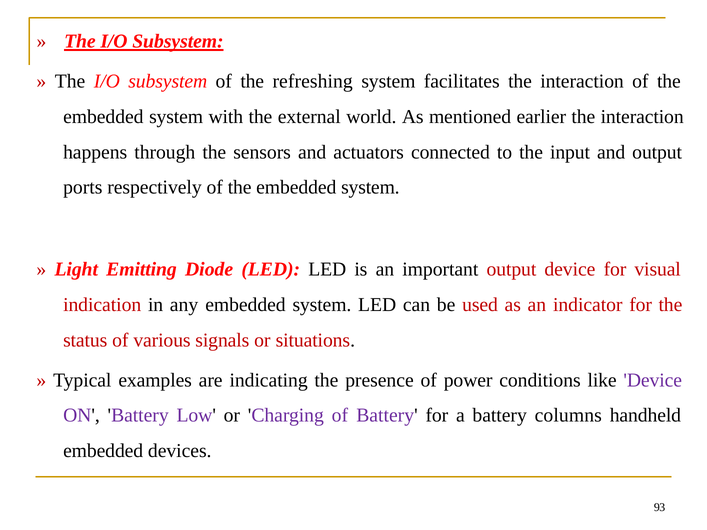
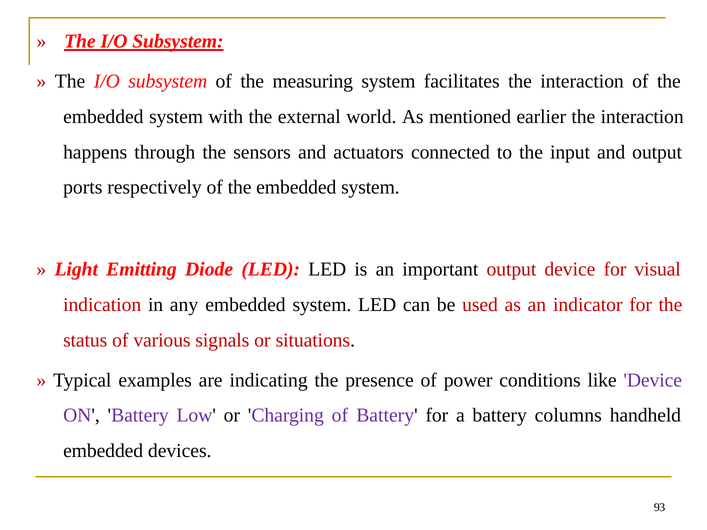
refreshing: refreshing -> measuring
